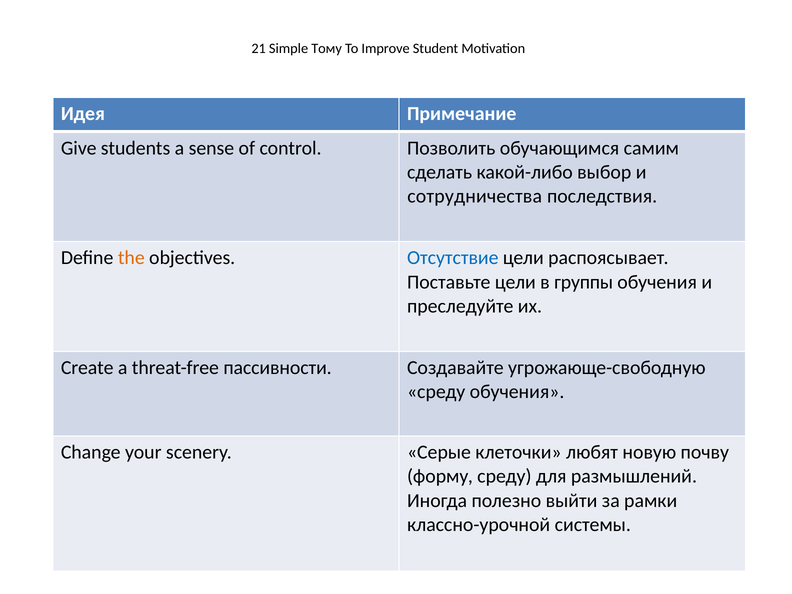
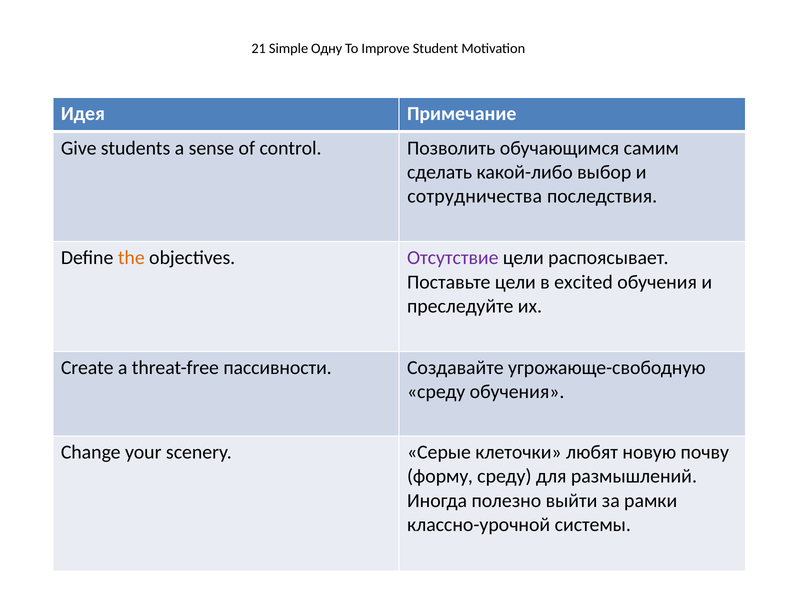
Тому: Тому -> Одну
Отсутствие colour: blue -> purple
группы: группы -> excited
